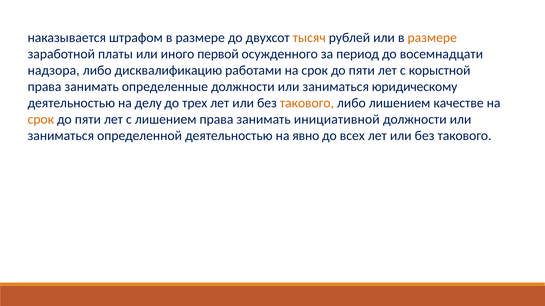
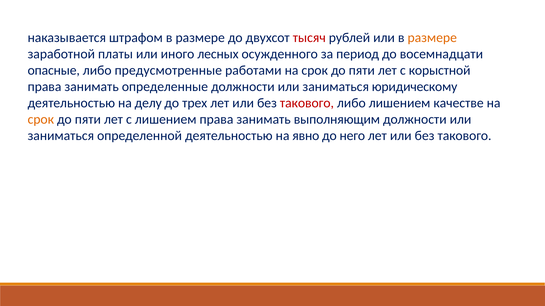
тысяч colour: orange -> red
первой: первой -> лесных
надзора: надзора -> опасные
дисквалификацию: дисквалификацию -> предусмотренные
такового at (307, 103) colour: orange -> red
инициативной: инициативной -> выполняющим
всех: всех -> него
